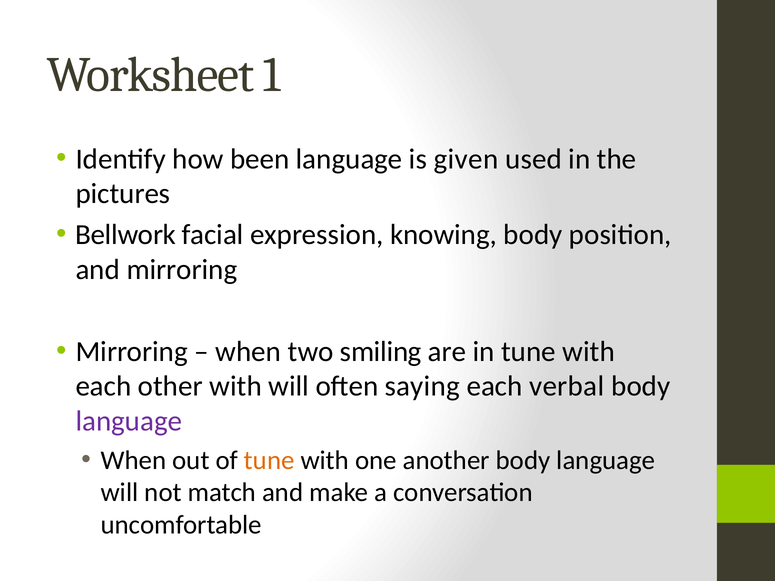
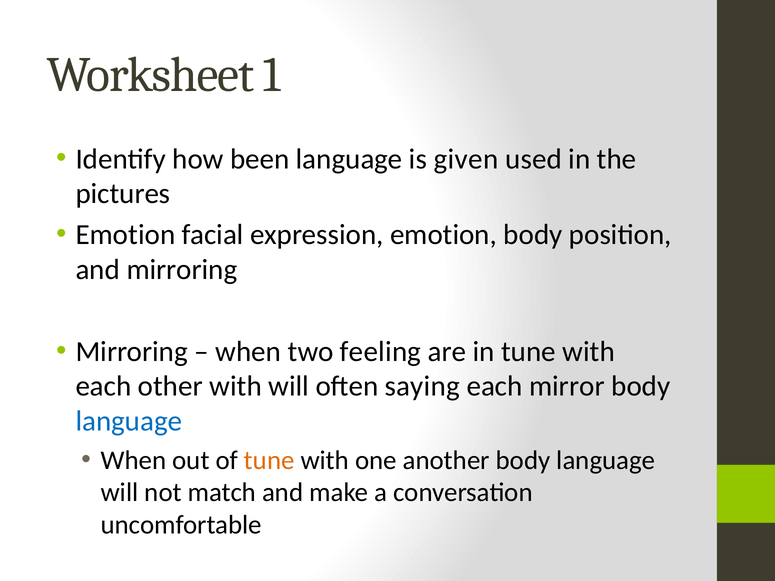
Bellwork at (126, 235): Bellwork -> Emotion
expression knowing: knowing -> emotion
smiling: smiling -> feeling
verbal: verbal -> mirror
language at (129, 421) colour: purple -> blue
